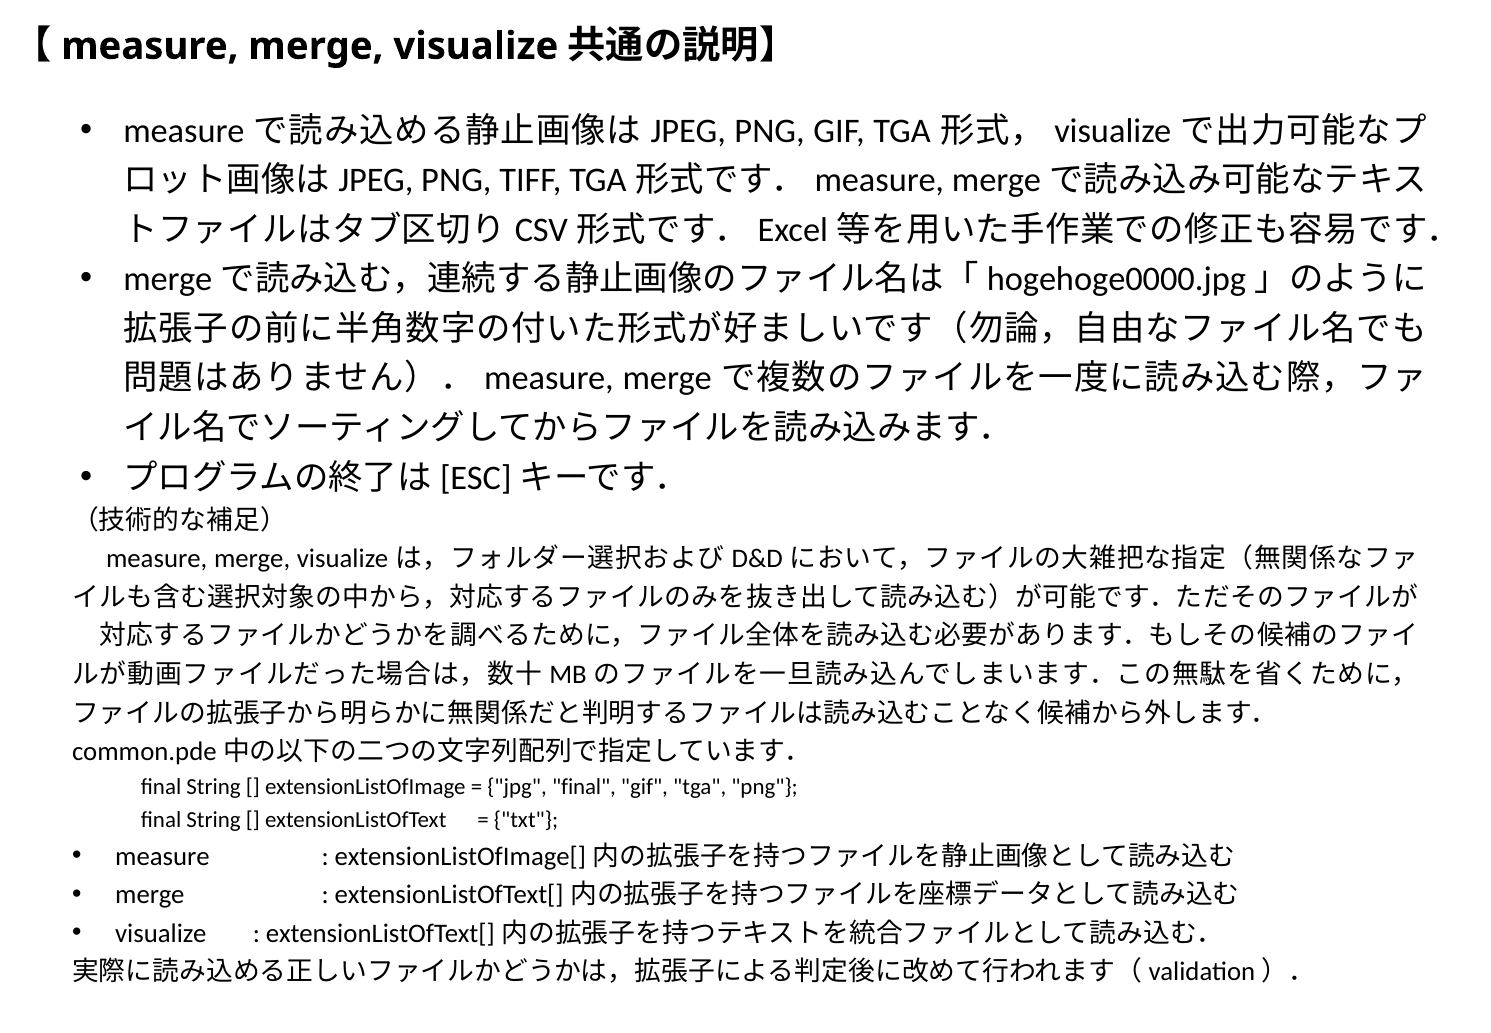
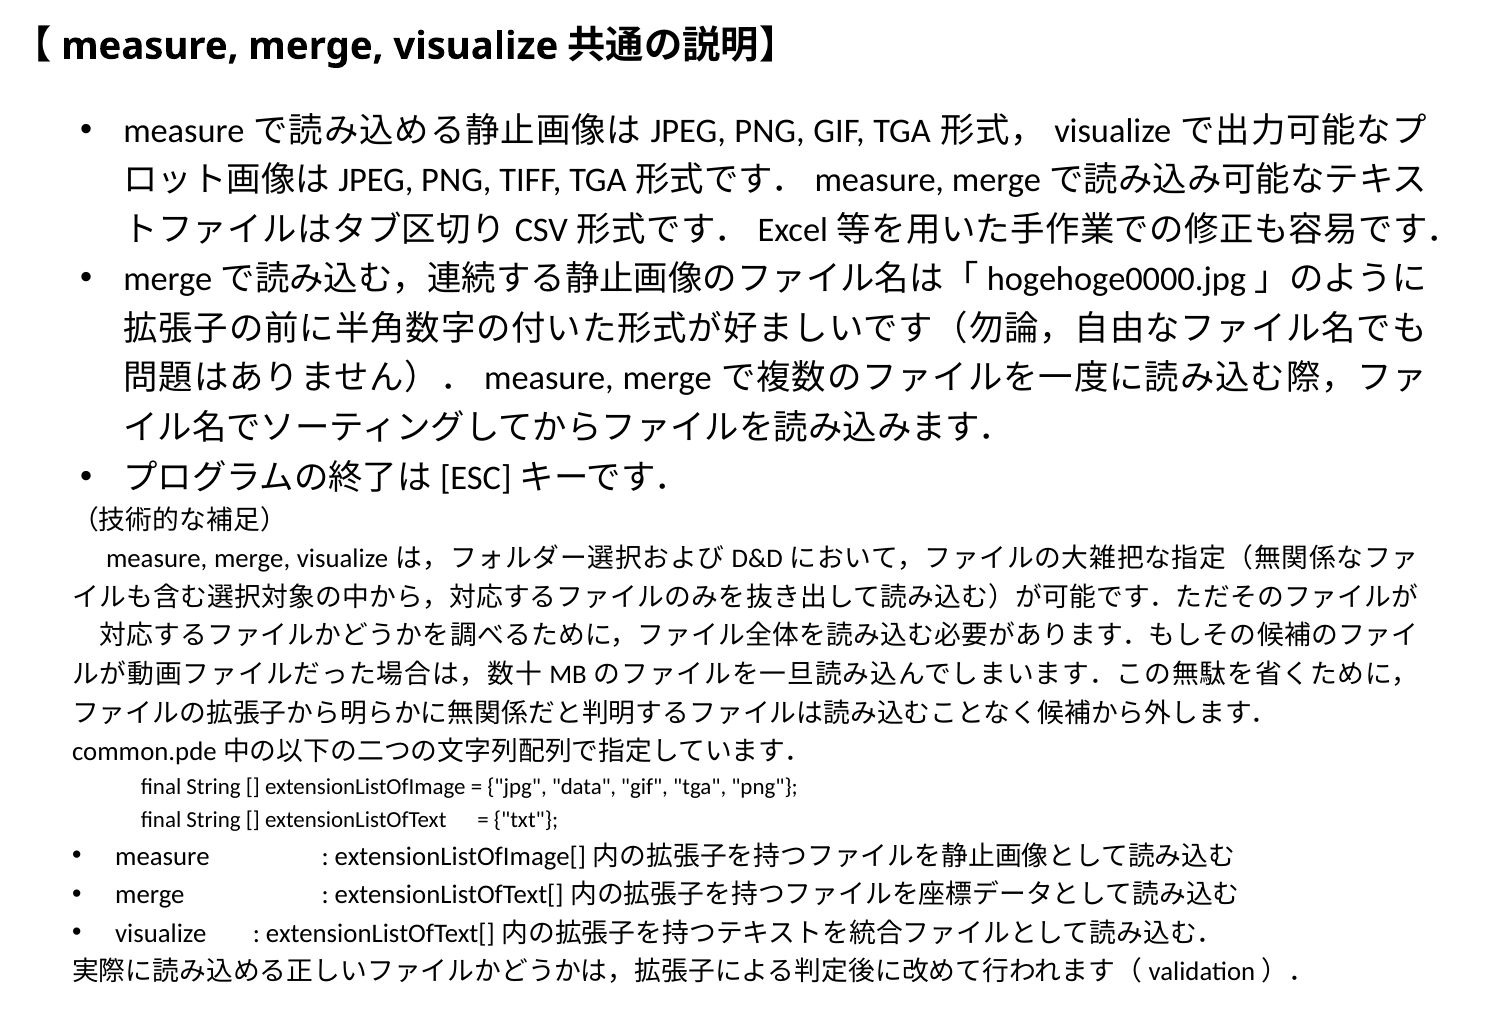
jpg final: final -> data
